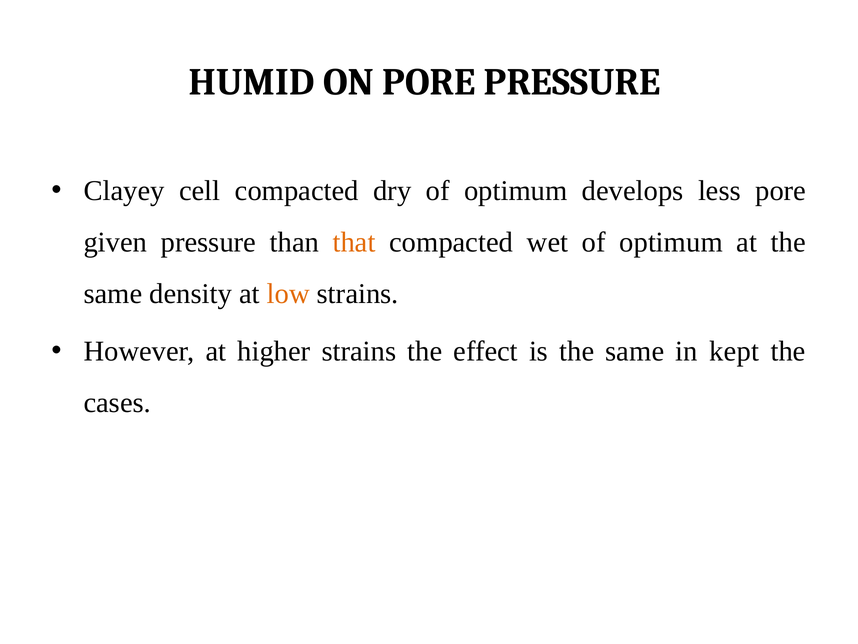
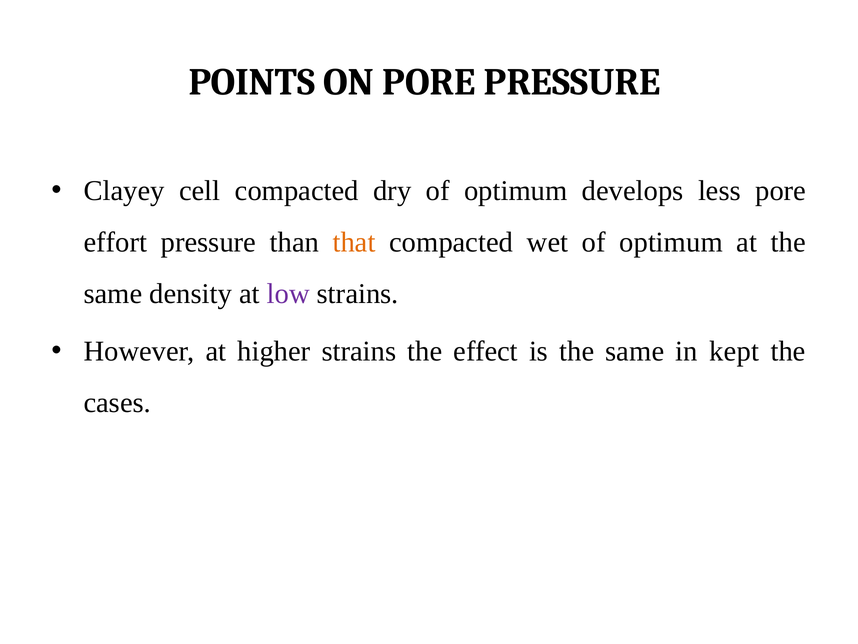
HUMID: HUMID -> POINTS
given: given -> effort
low colour: orange -> purple
